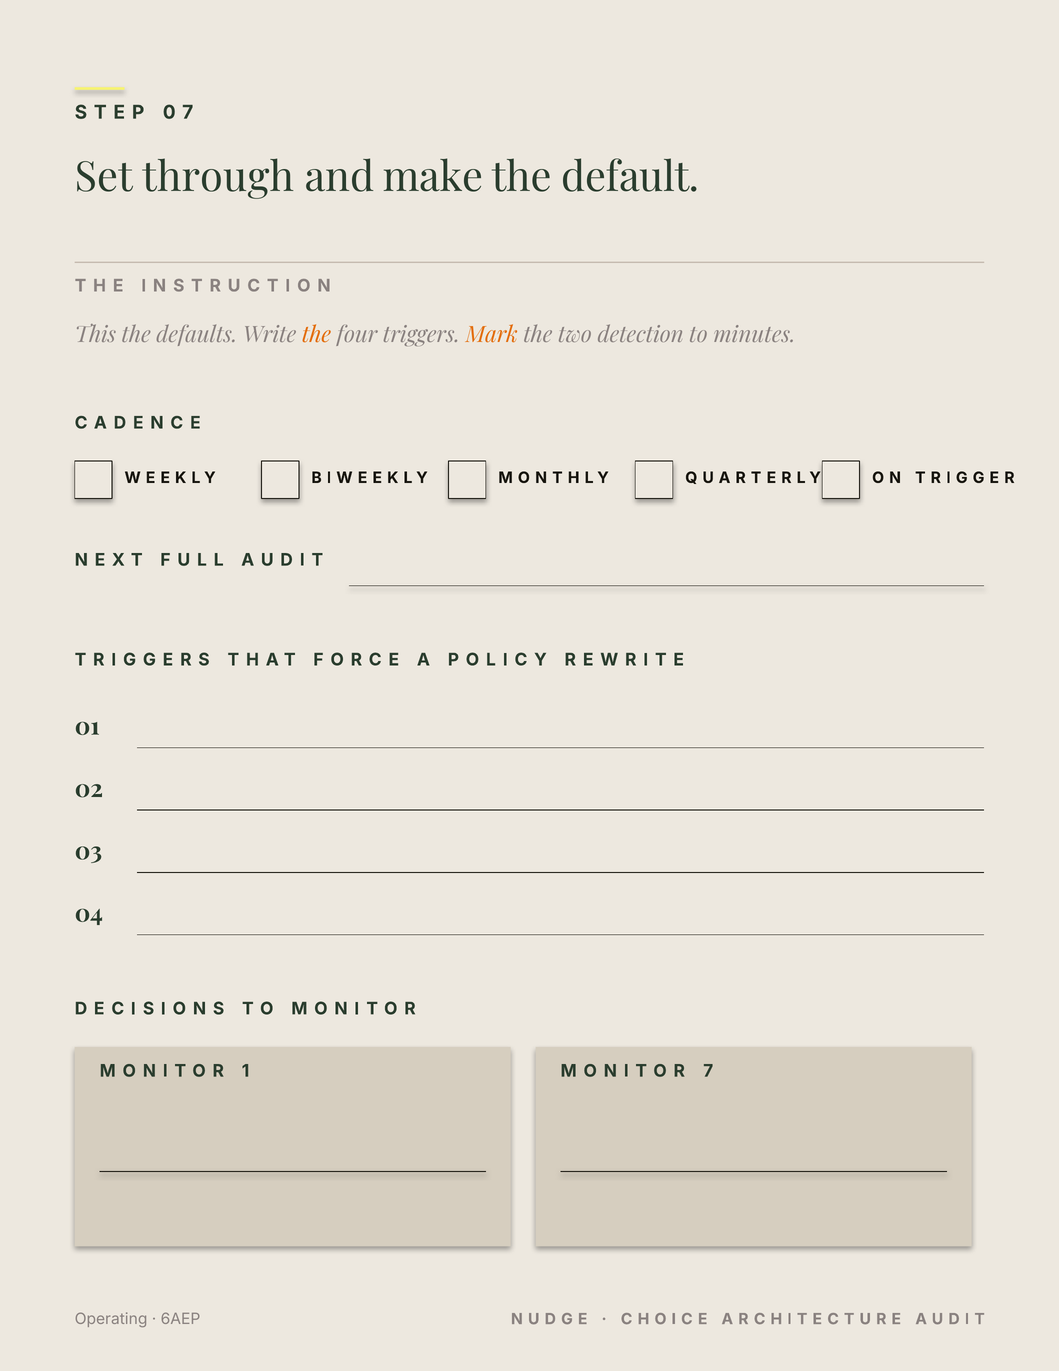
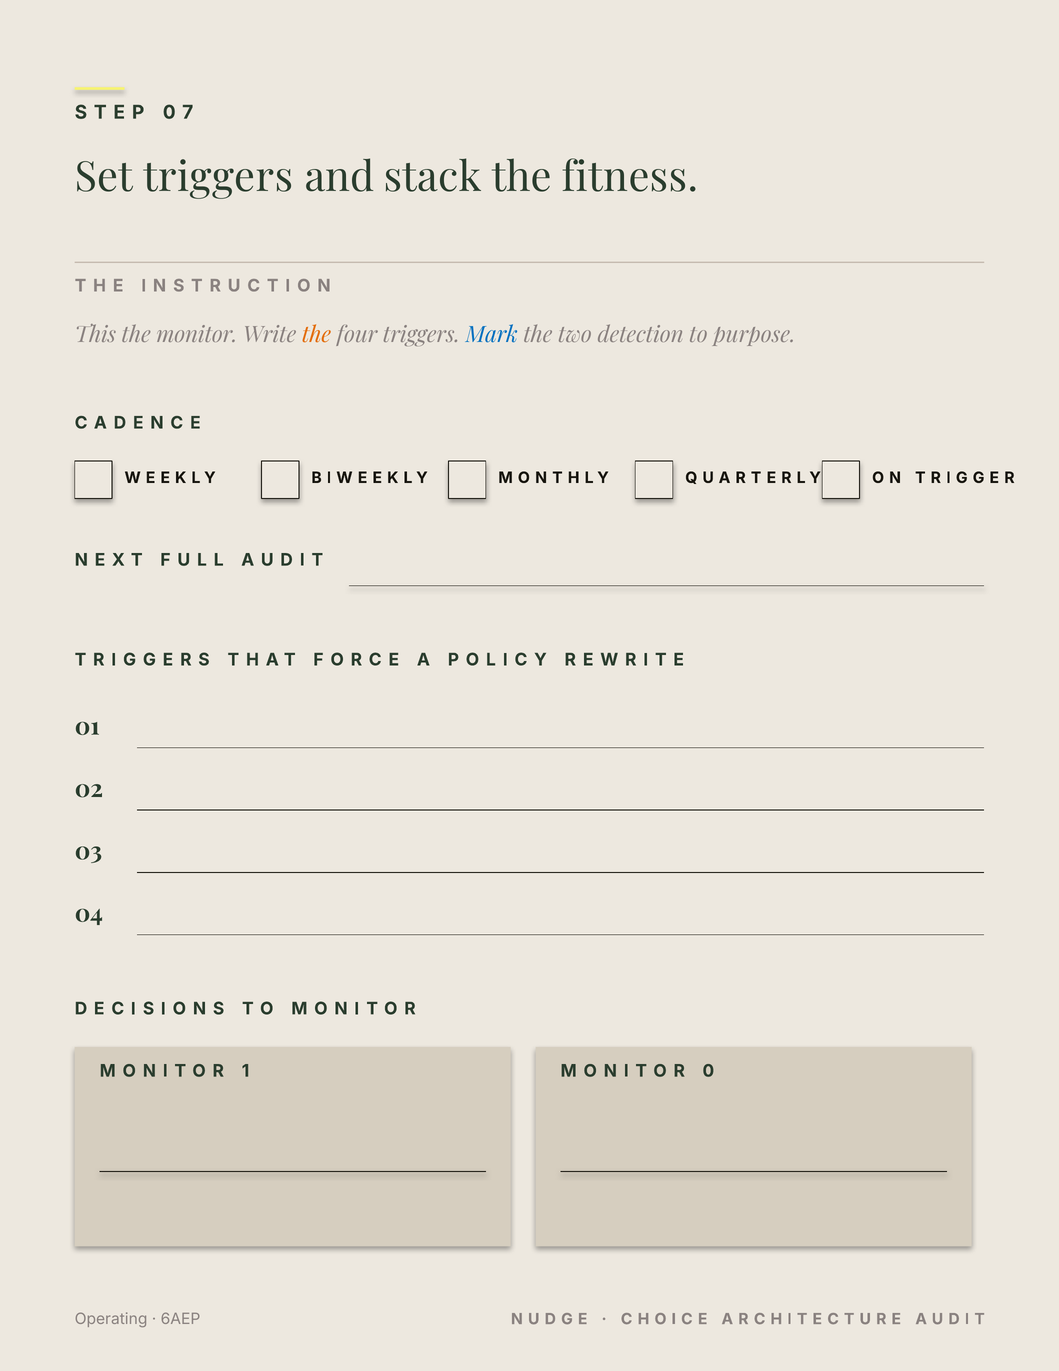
Set through: through -> triggers
make: make -> stack
default: default -> fitness
defaults: defaults -> monitor
Mark colour: orange -> blue
minutes: minutes -> purpose
7 at (708, 1071): 7 -> 0
